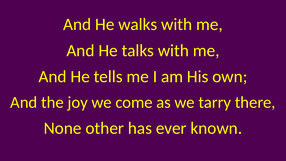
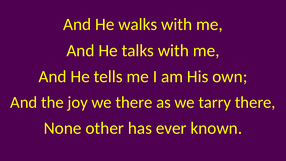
we come: come -> there
